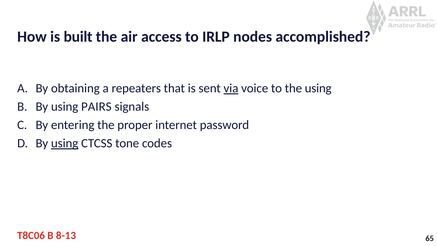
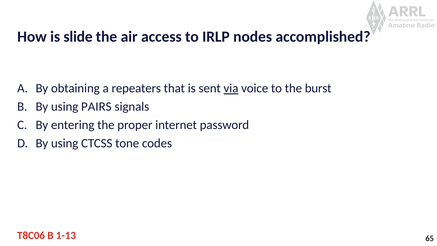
built: built -> slide
the using: using -> burst
using at (65, 143) underline: present -> none
8-13: 8-13 -> 1-13
